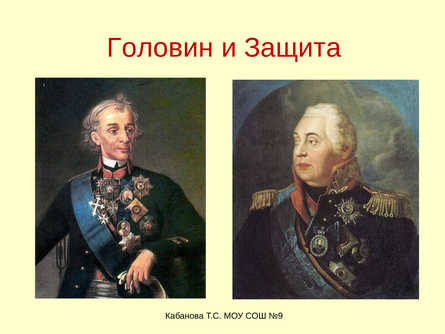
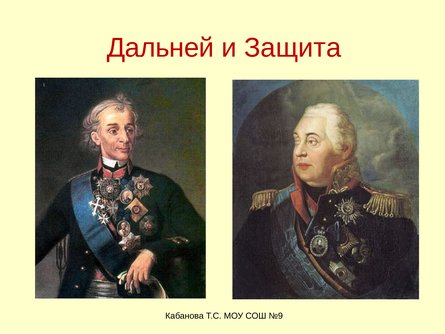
Головин: Головин -> Дальней
